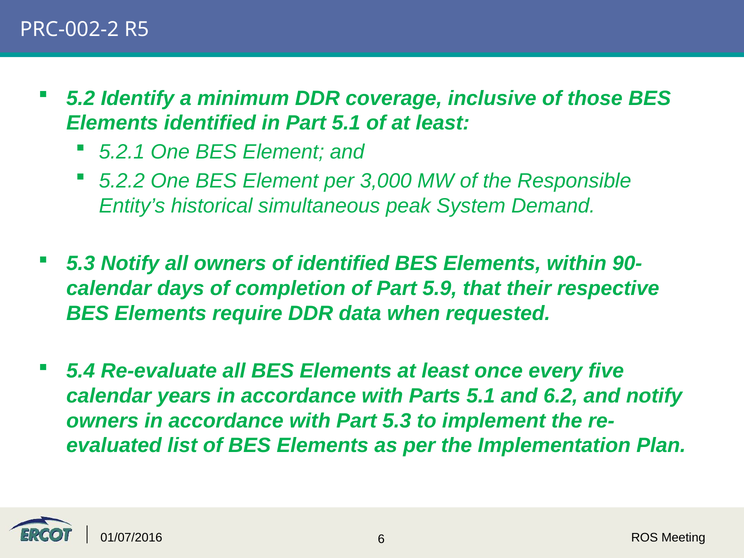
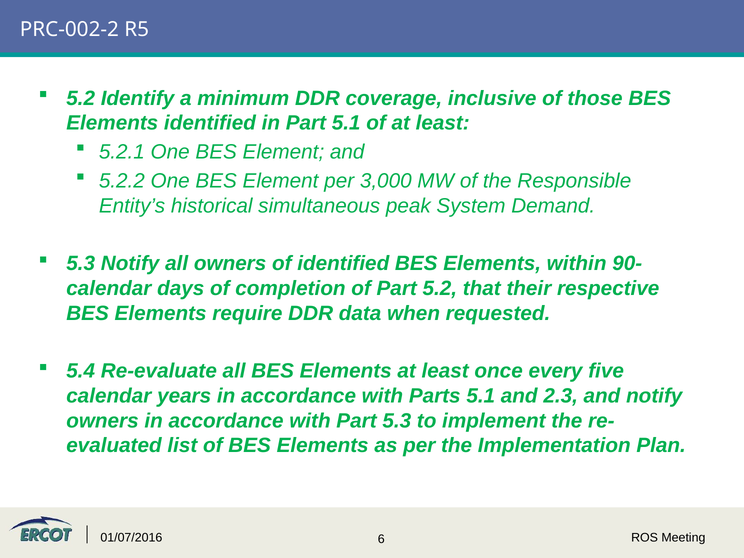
Part 5.9: 5.9 -> 5.2
6.2: 6.2 -> 2.3
